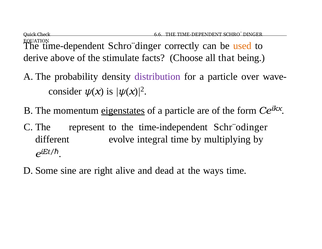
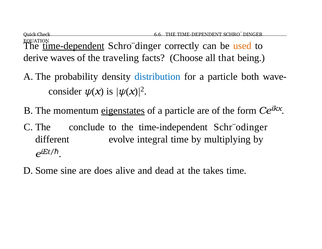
time-dependent at (73, 46) underline: none -> present
above: above -> waves
stimulate: stimulate -> traveling
distribution colour: purple -> blue
over: over -> both
represent: represent -> conclude
right: right -> does
ways: ways -> takes
